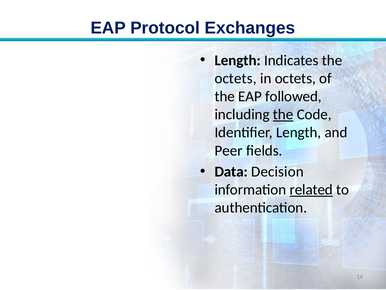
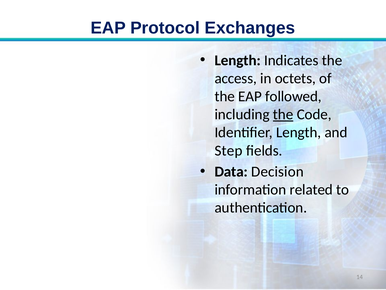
octets at (236, 78): octets -> access
Peer: Peer -> Step
related underline: present -> none
